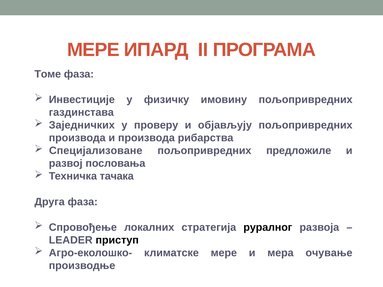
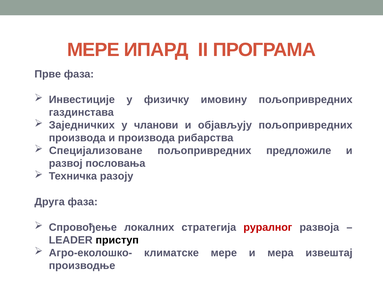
Томе: Томе -> Прве
проверу: проверу -> чланови
тачака: тачака -> разоју
руралног colour: black -> red
очување: очување -> извештај
